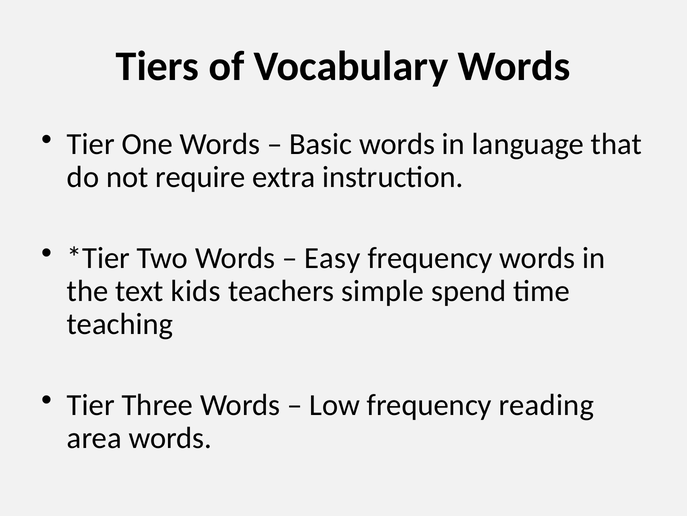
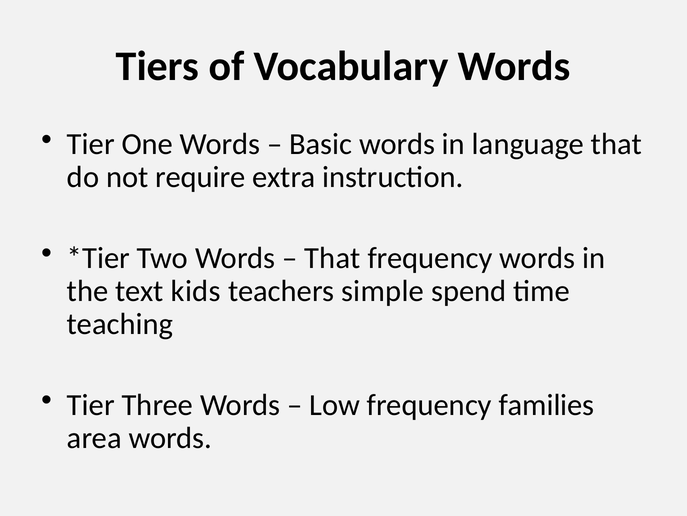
Easy at (332, 258): Easy -> That
reading: reading -> families
